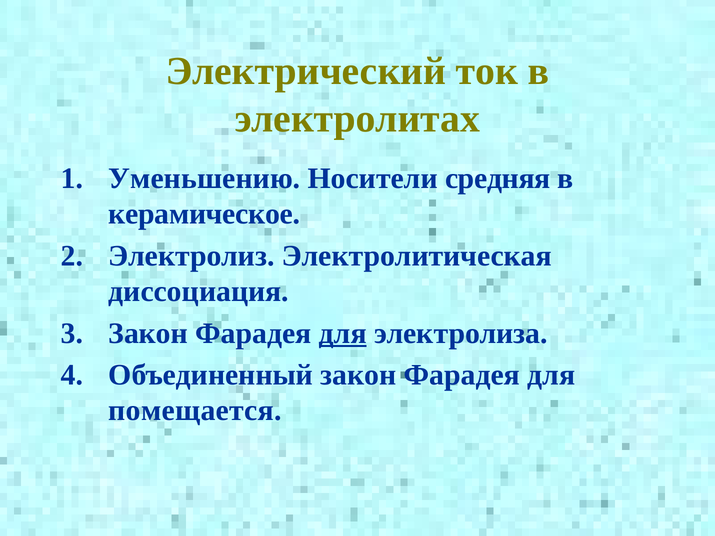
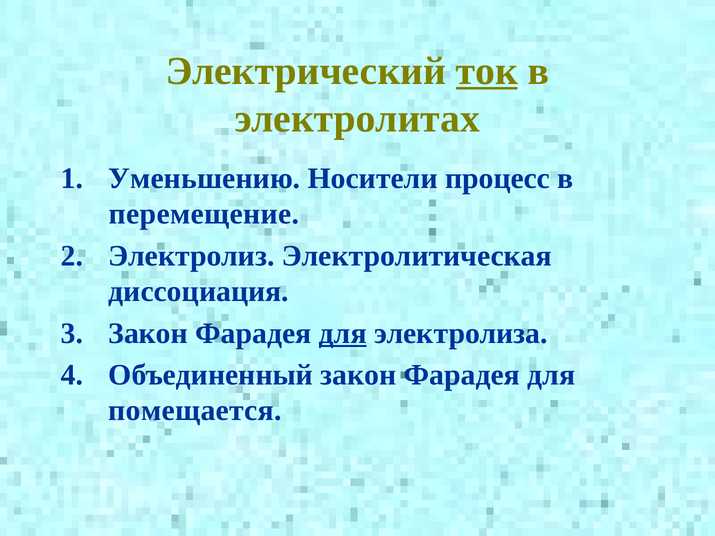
ток underline: none -> present
средняя: средняя -> процесс
керамическое: керамическое -> перемещение
